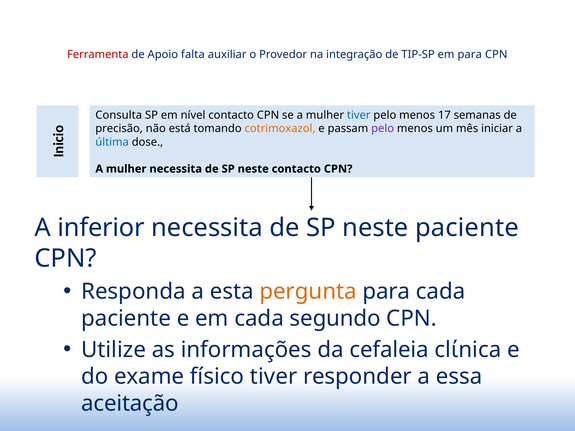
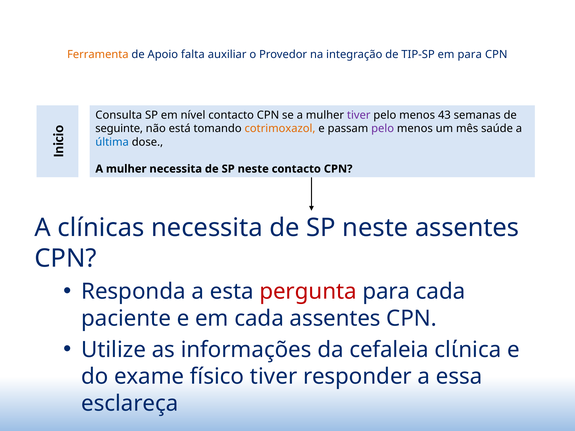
Ferramenta colour: red -> orange
tiver at (359, 115) colour: blue -> purple
17: 17 -> 43
precisão: precisão -> seguinte
iniciar: iniciar -> saúde
inferior: inferior -> clínicas
neste paciente: paciente -> assentes
pergunta colour: orange -> red
cada segundo: segundo -> assentes
aceitação: aceitação -> esclareça
